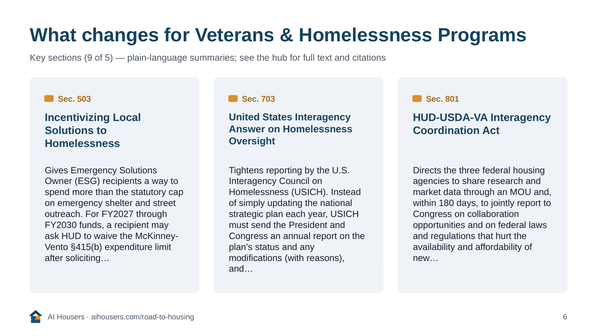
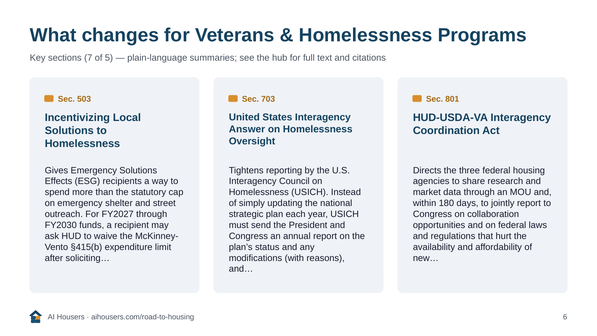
9: 9 -> 7
Owner: Owner -> Effects
